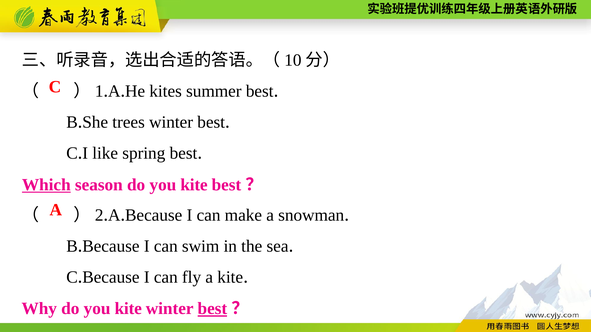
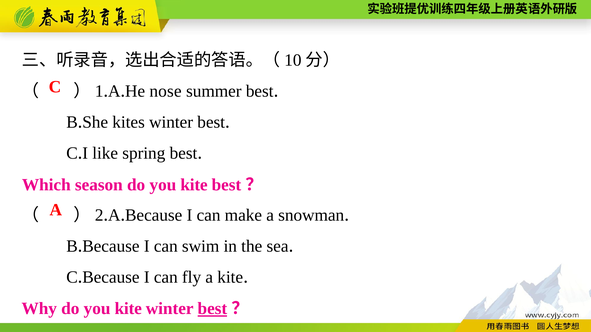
kites: kites -> nose
trees: trees -> kites
Which underline: present -> none
